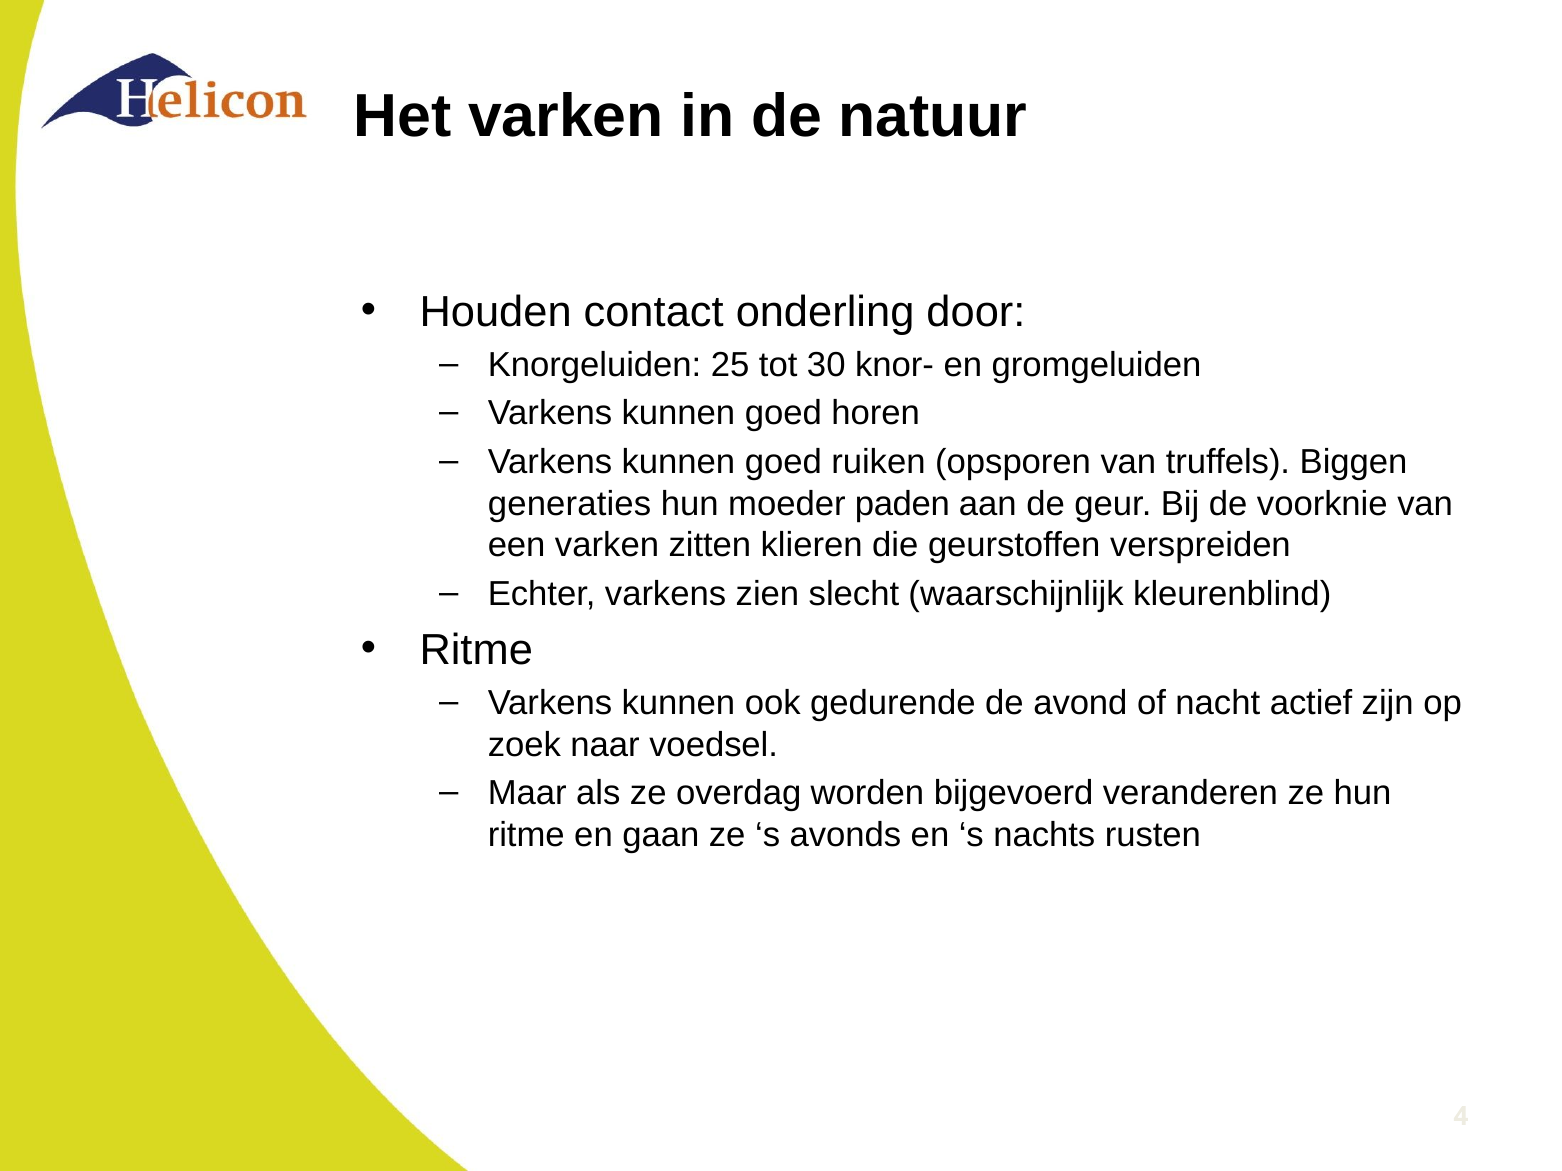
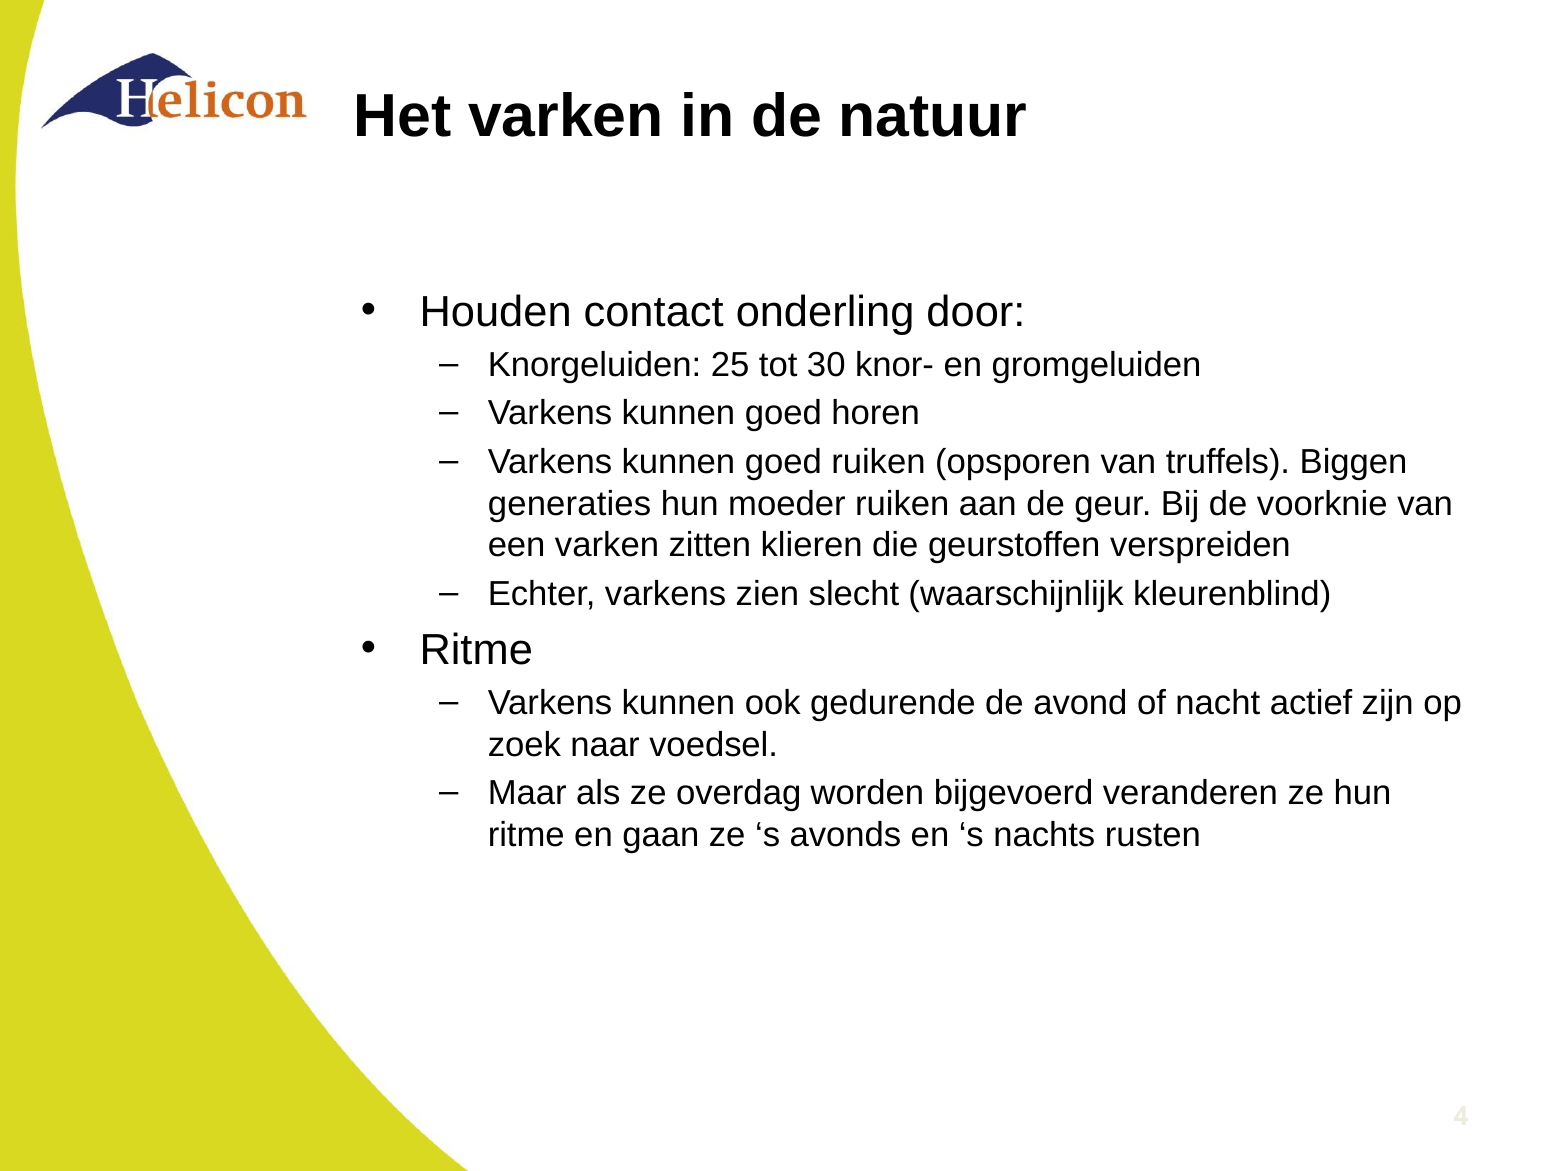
moeder paden: paden -> ruiken
